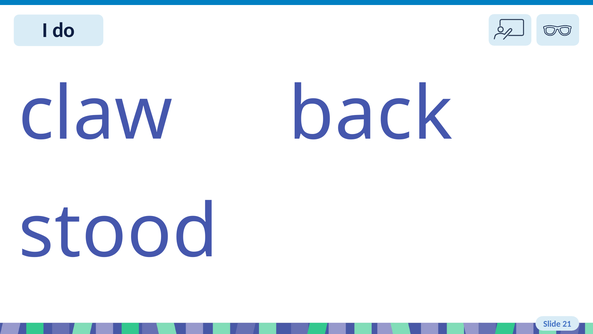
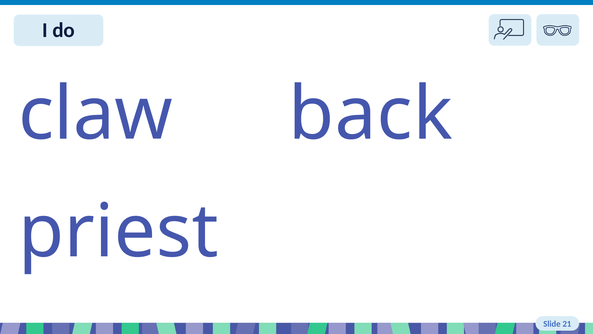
stood: stood -> priest
